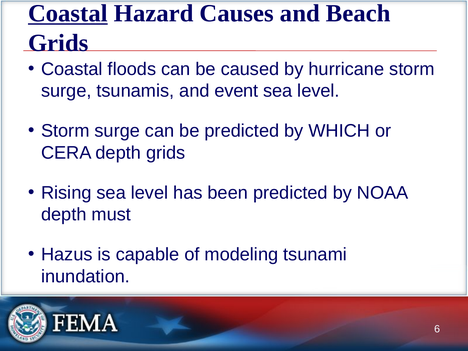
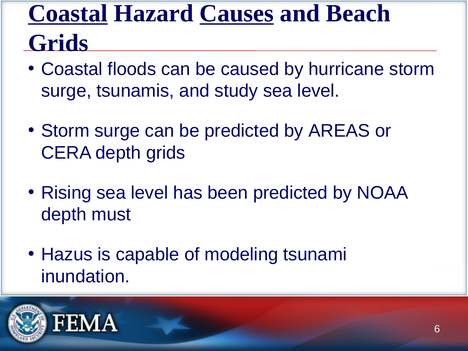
Causes underline: none -> present
event: event -> study
WHICH: WHICH -> AREAS
